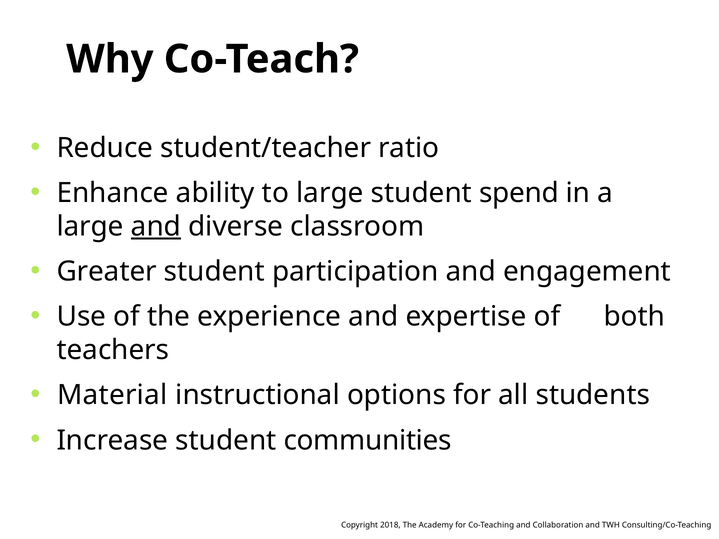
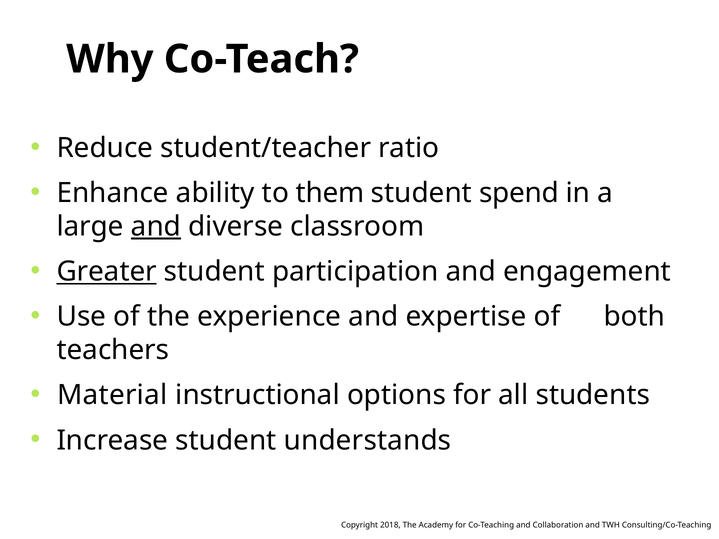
to large: large -> them
Greater underline: none -> present
communities: communities -> understands
